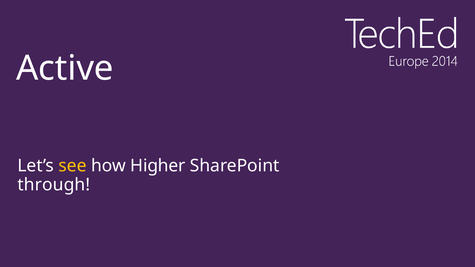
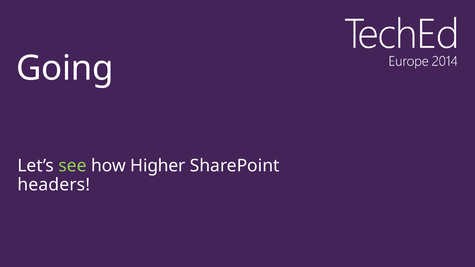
Active: Active -> Going
see colour: yellow -> light green
through: through -> headers
